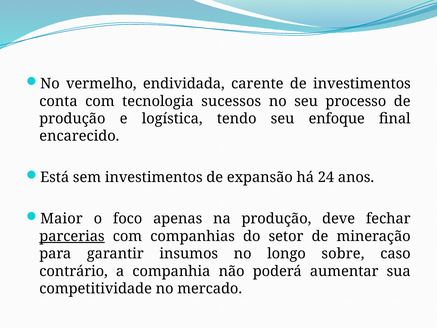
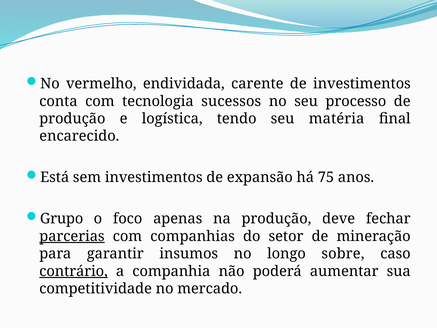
enfoque: enfoque -> matéria
24: 24 -> 75
Maior: Maior -> Grupo
contrário underline: none -> present
